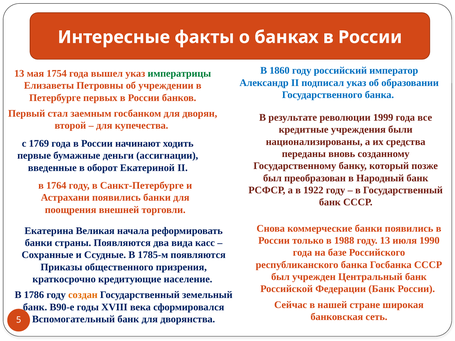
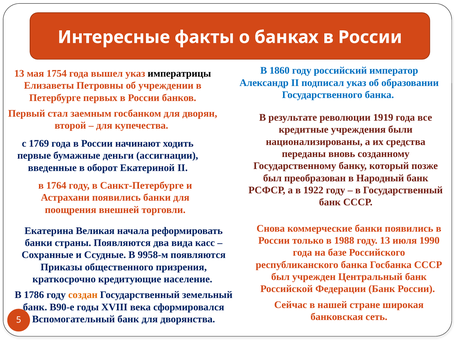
императрицы colour: green -> black
1999: 1999 -> 1919
1785-м: 1785-м -> 9958-м
